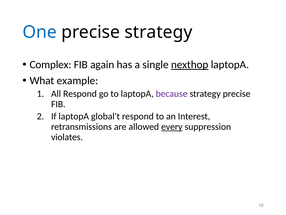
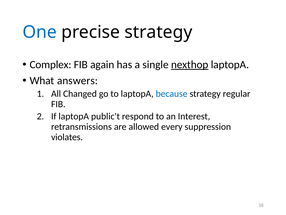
example: example -> answers
All Respond: Respond -> Changed
because colour: purple -> blue
strategy precise: precise -> regular
global't: global't -> public't
every underline: present -> none
